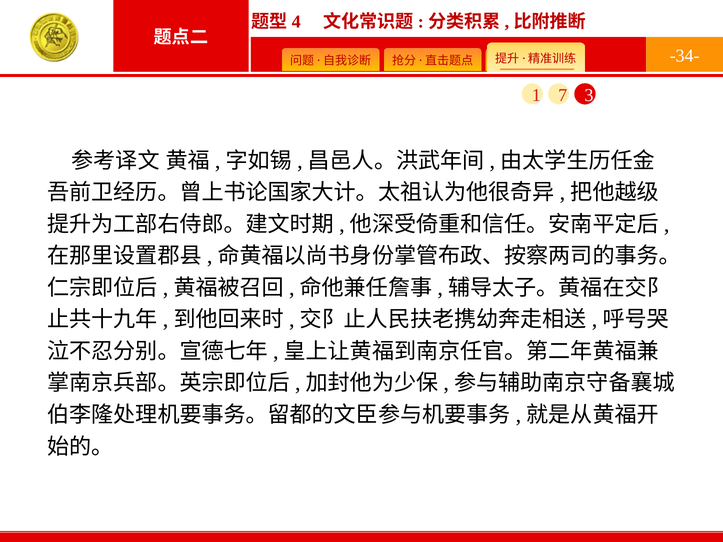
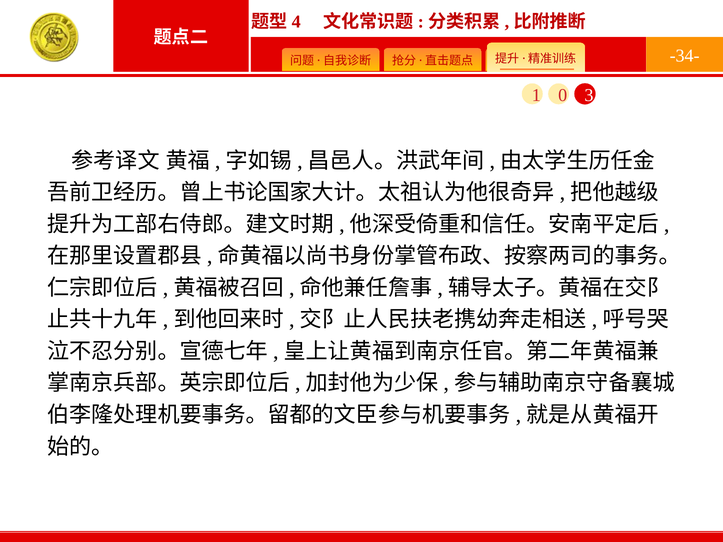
7: 7 -> 0
